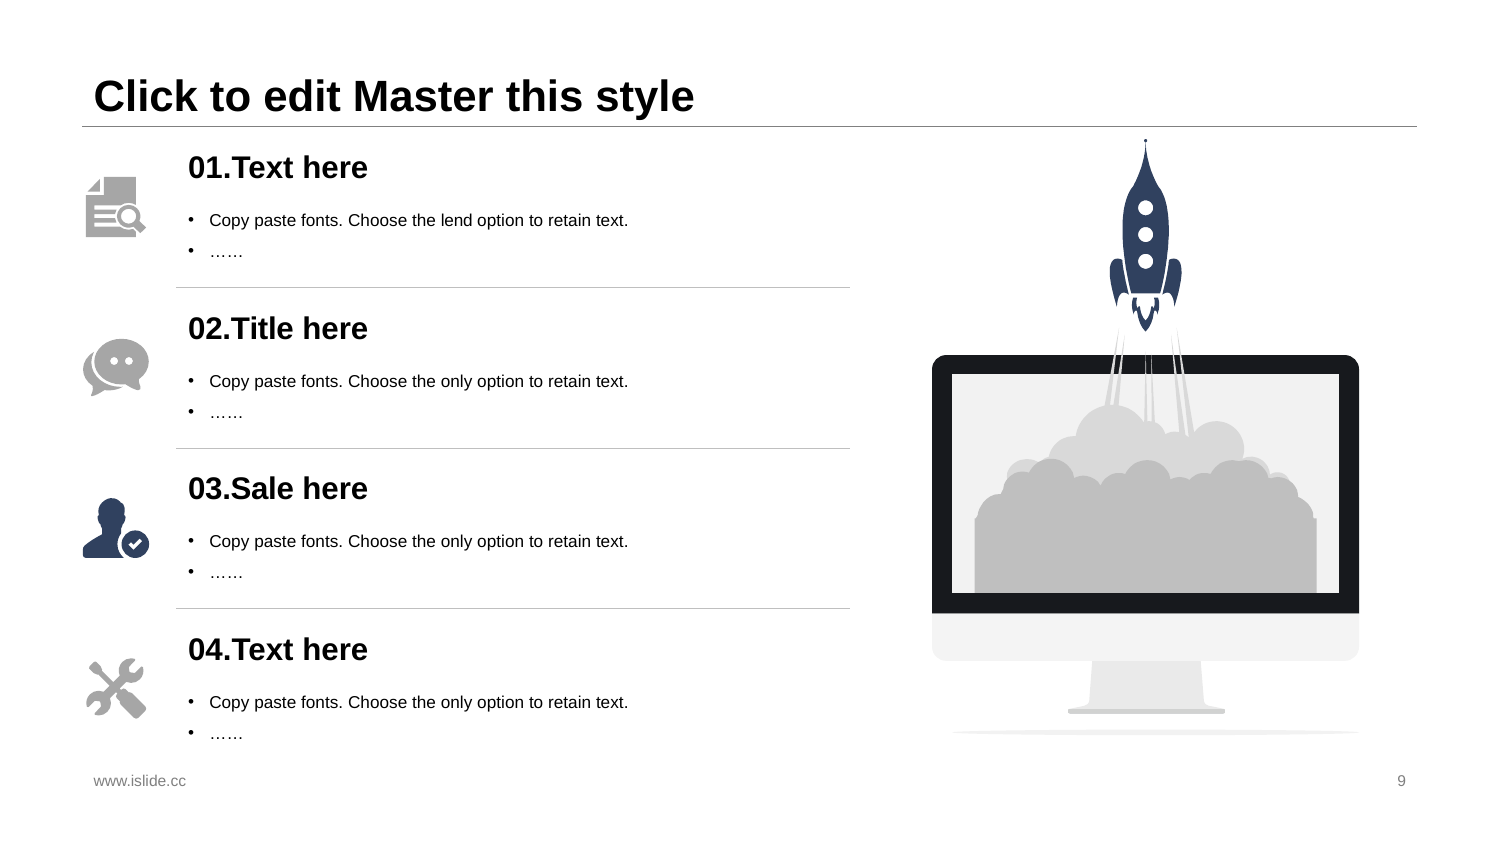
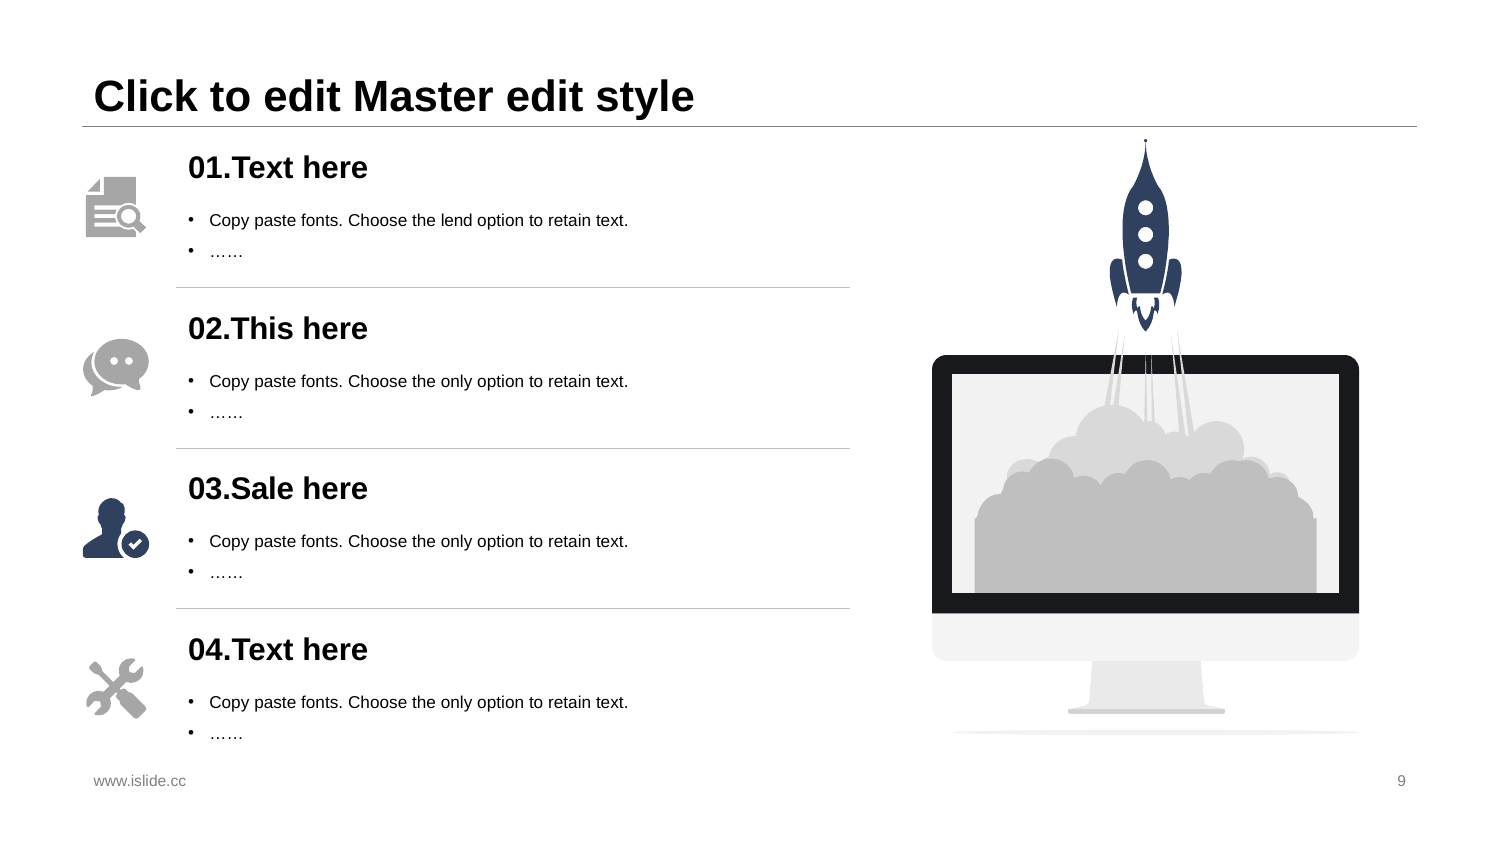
Master this: this -> edit
02.Title: 02.Title -> 02.This
